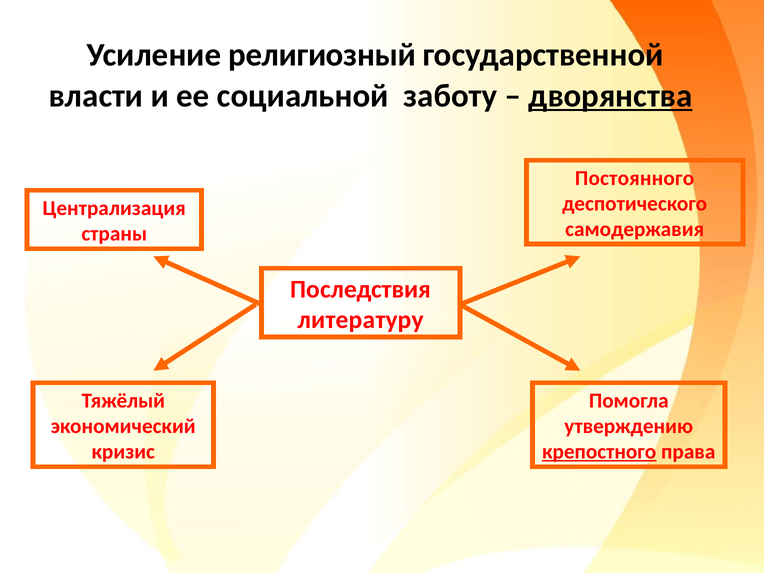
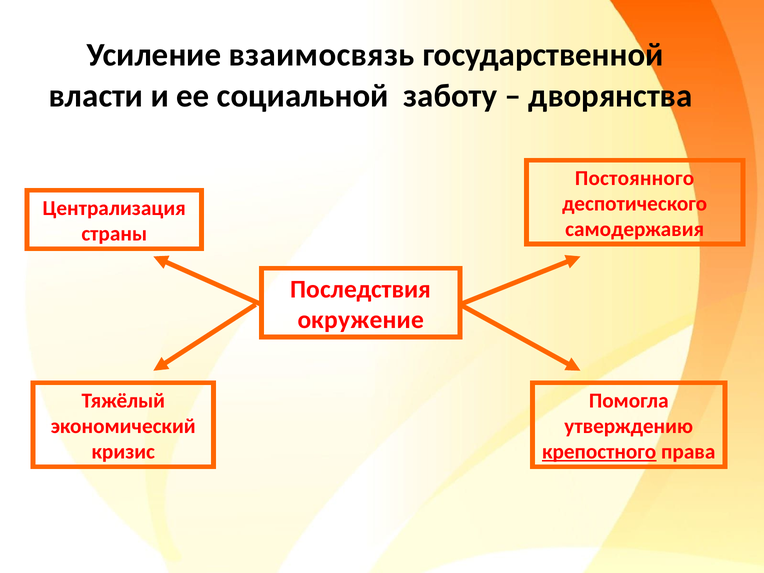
религиозный: религиозный -> взаимосвязь
дворянства underline: present -> none
литературу: литературу -> окружение
